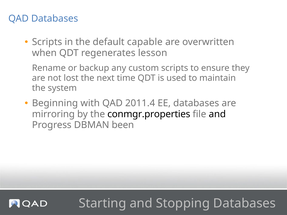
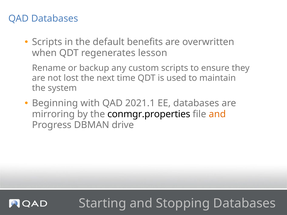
capable: capable -> benefits
2011.4: 2011.4 -> 2021.1
and at (217, 114) colour: black -> orange
been: been -> drive
